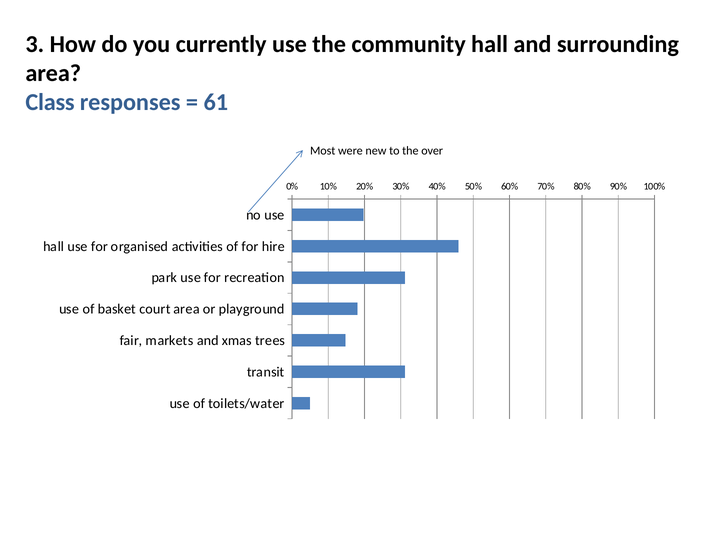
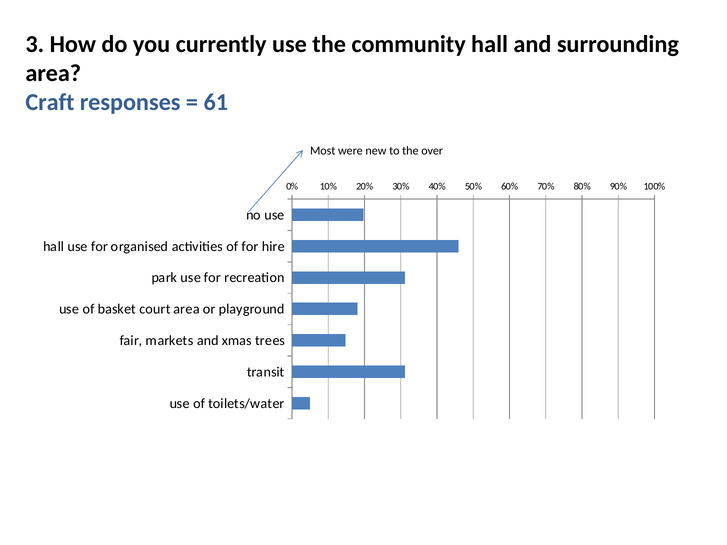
Class: Class -> Craft
